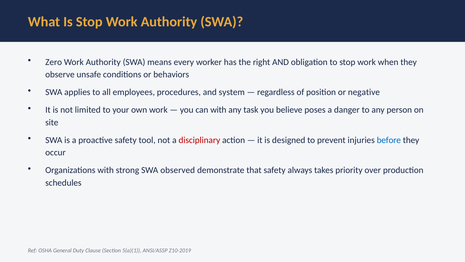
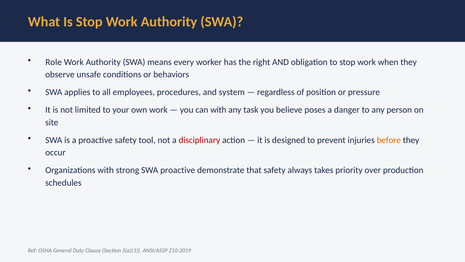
Zero: Zero -> Role
negative: negative -> pressure
before colour: blue -> orange
SWA observed: observed -> proactive
